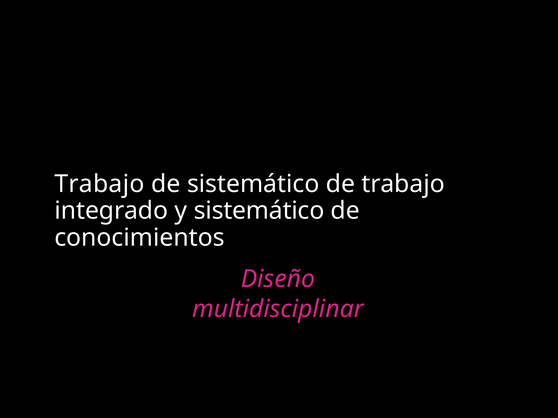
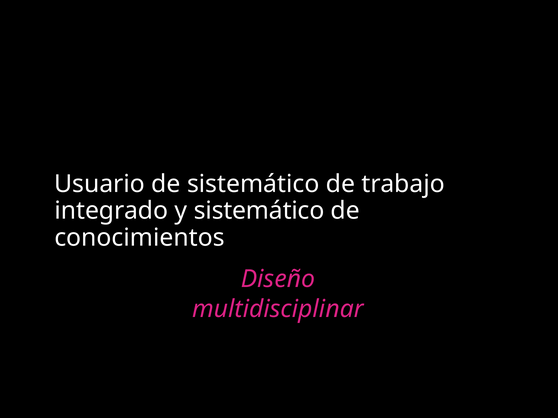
Trabajo at (99, 184): Trabajo -> Usuario
